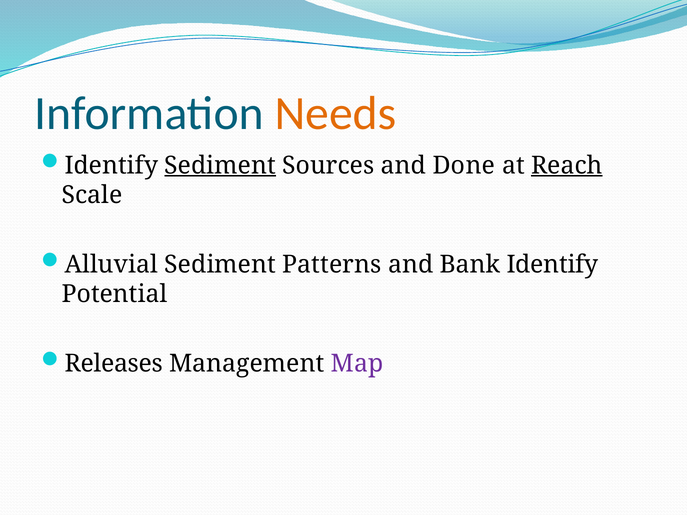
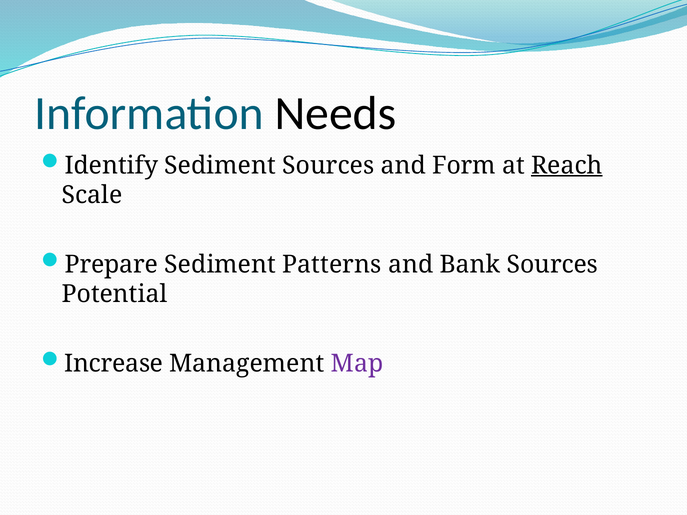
Needs colour: orange -> black
Sediment at (220, 165) underline: present -> none
Done: Done -> Form
Alluvial: Alluvial -> Prepare
Bank Identify: Identify -> Sources
Releases: Releases -> Increase
